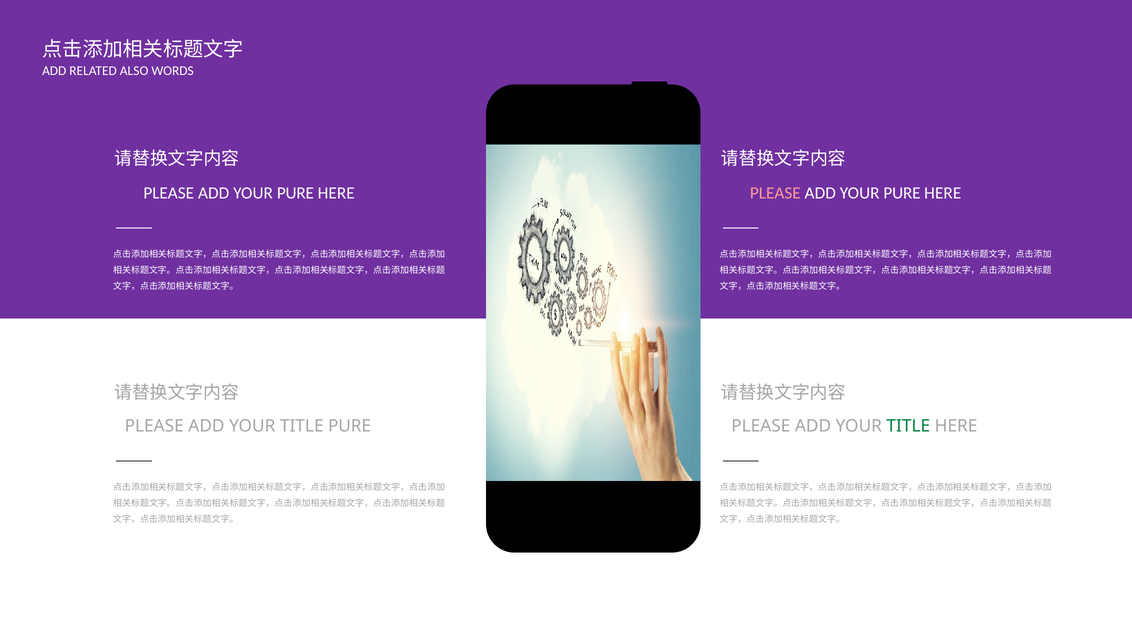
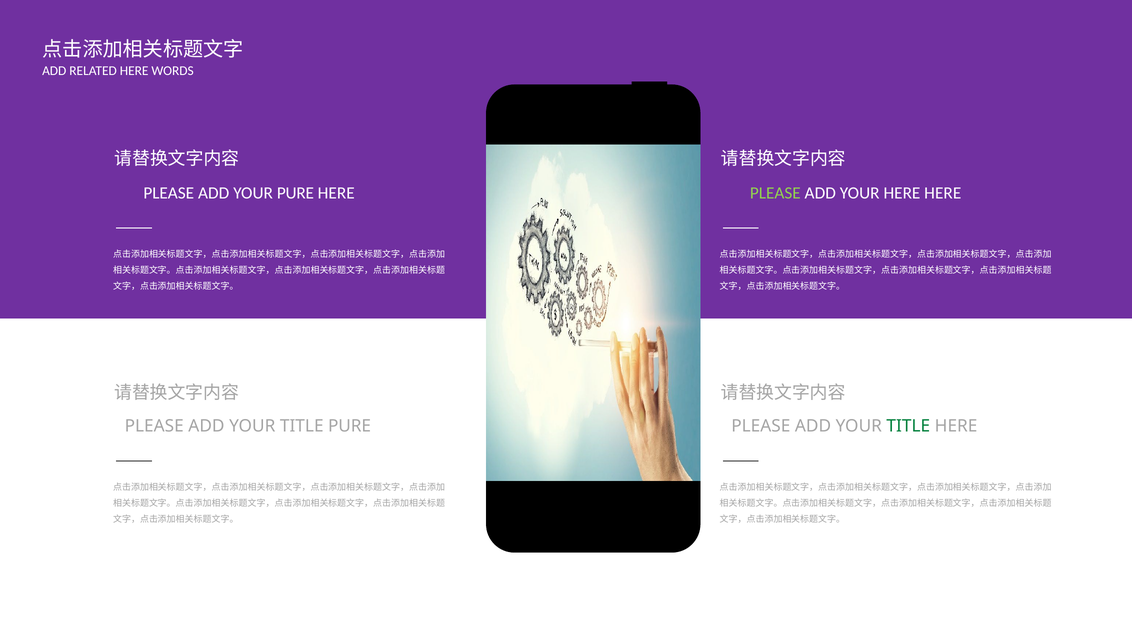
RELATED ALSO: ALSO -> HERE
PLEASE at (775, 193) colour: pink -> light green
PURE at (902, 193): PURE -> HERE
